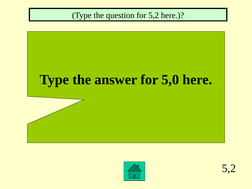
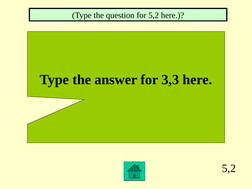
5,0: 5,0 -> 3,3
